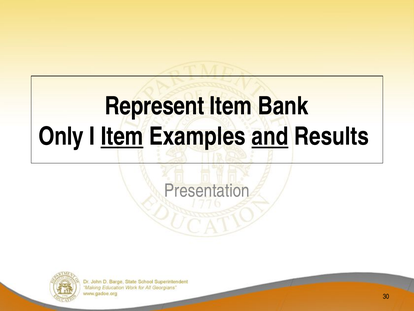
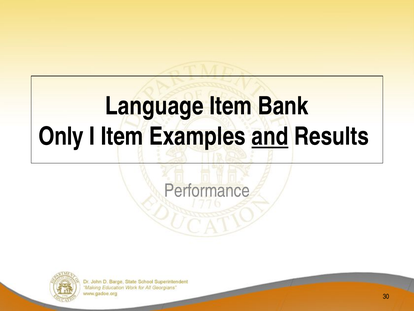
Represent: Represent -> Language
Item at (122, 136) underline: present -> none
Presentation: Presentation -> Performance
